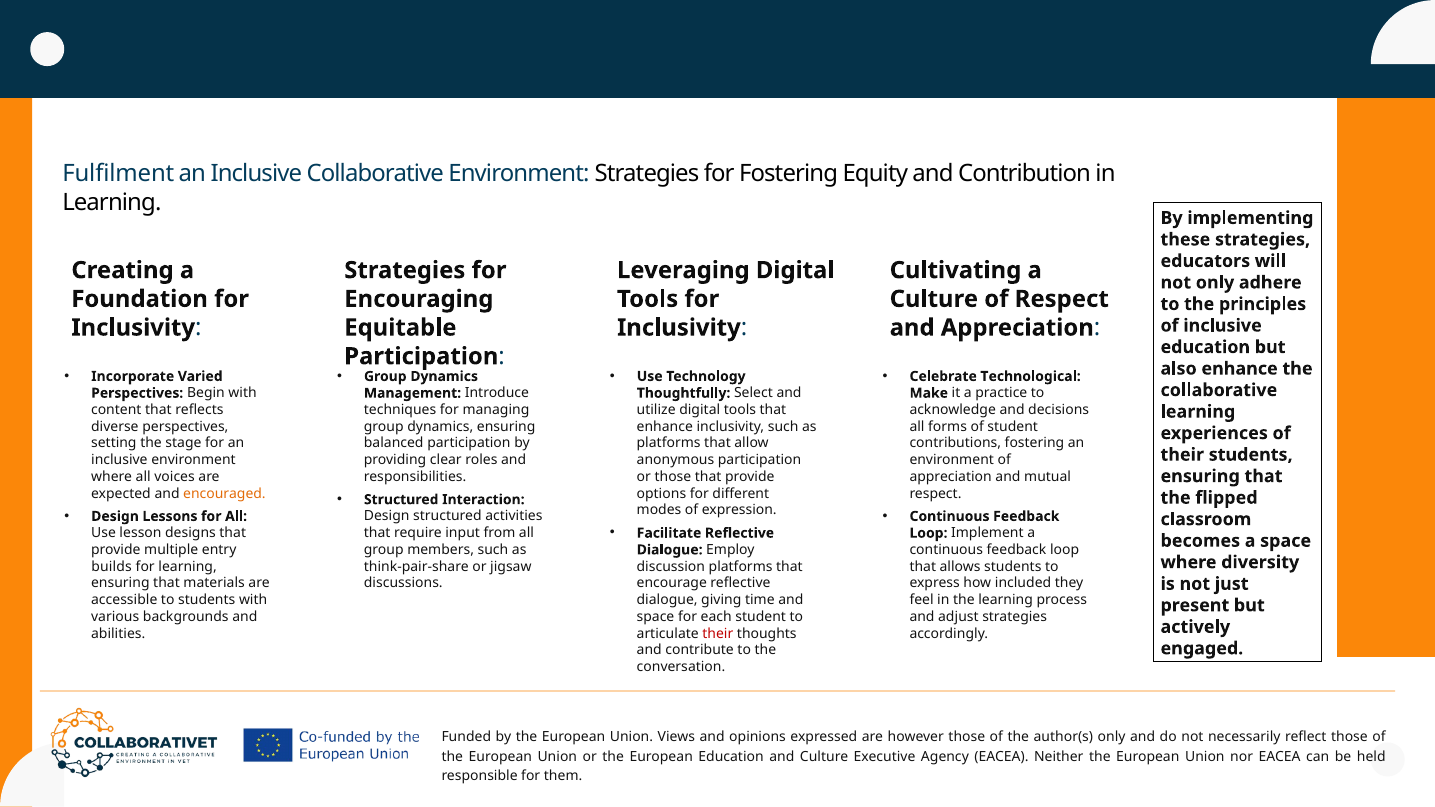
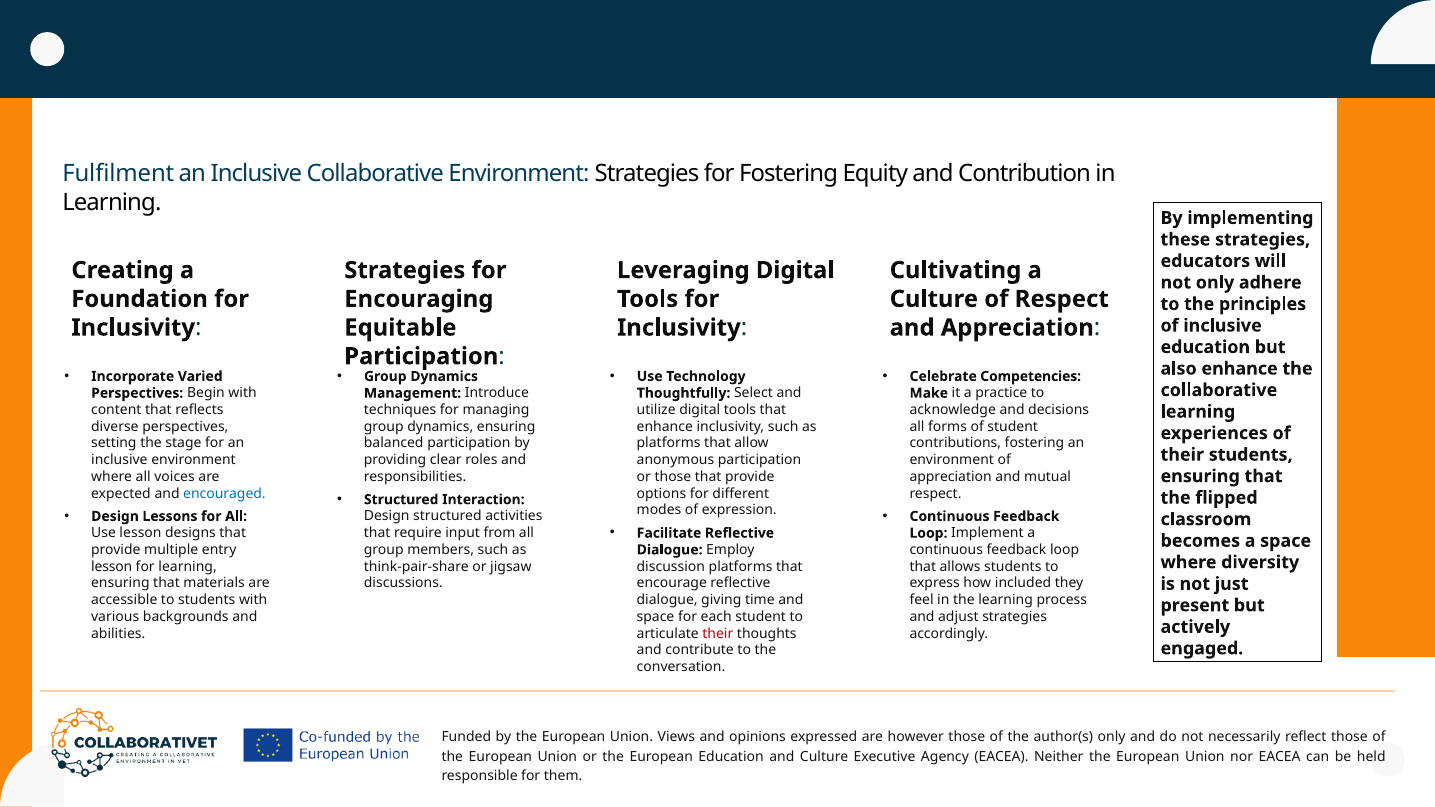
Technological: Technological -> Competencies
encouraged colour: orange -> blue
builds at (112, 567): builds -> lesson
